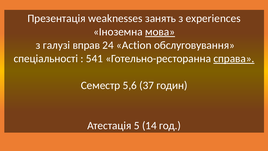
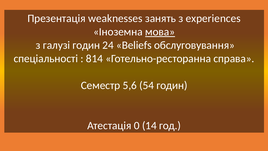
галузі вправ: вправ -> годин
Action: Action -> Beliefs
541: 541 -> 814
справа underline: present -> none
37: 37 -> 54
5: 5 -> 0
